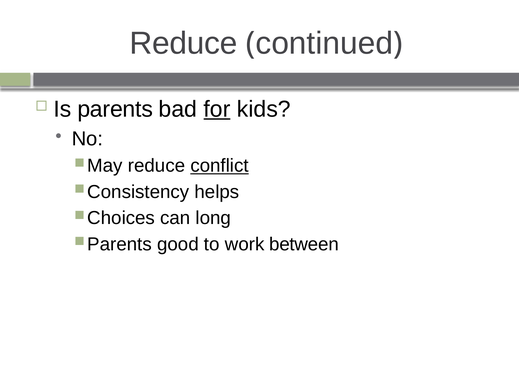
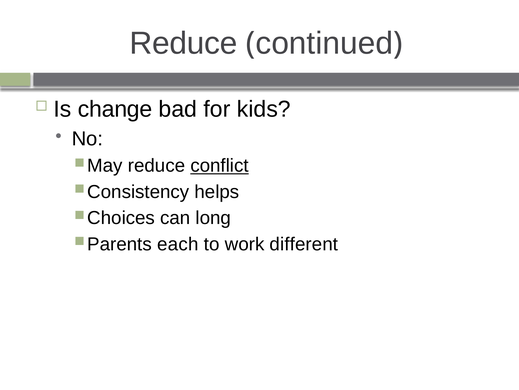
parents: parents -> change
for underline: present -> none
good: good -> each
between: between -> different
